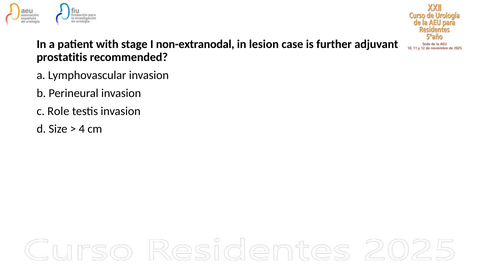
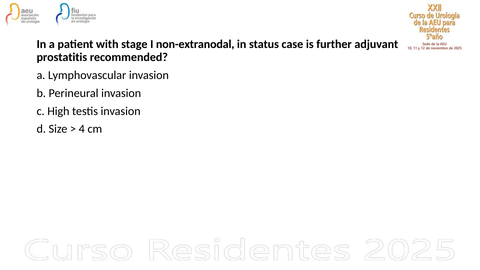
lesion: lesion -> status
Role: Role -> High
